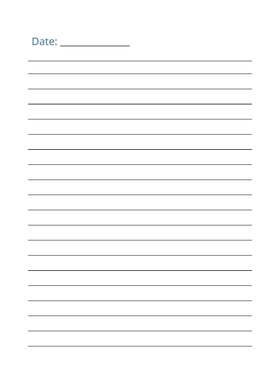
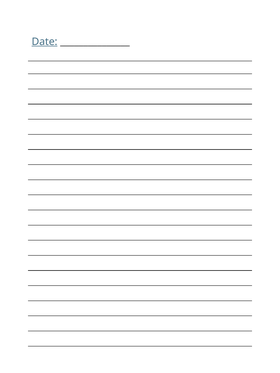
Date underline: none -> present
